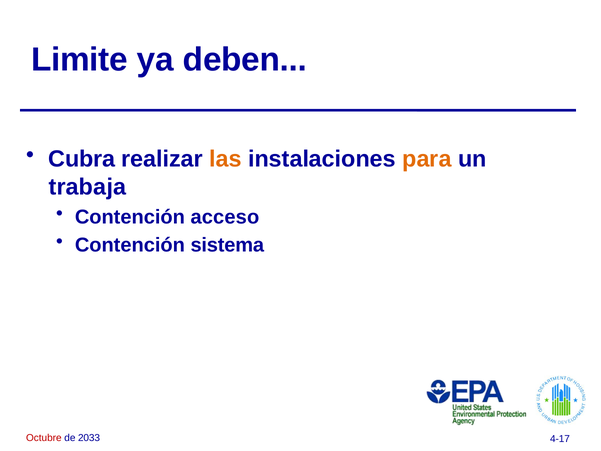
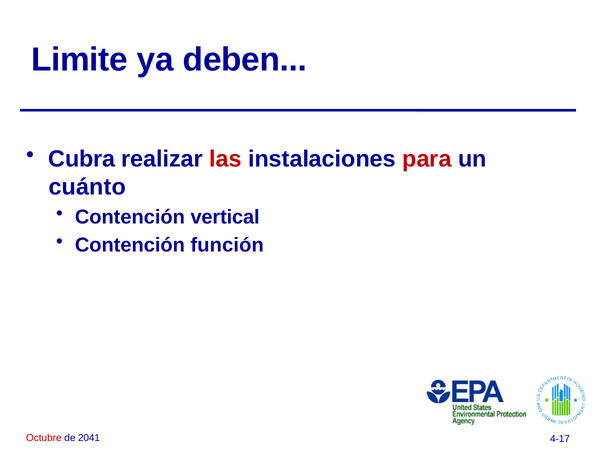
las colour: orange -> red
para colour: orange -> red
trabaja: trabaja -> cuánto
acceso: acceso -> vertical
sistema: sistema -> función
2033: 2033 -> 2041
